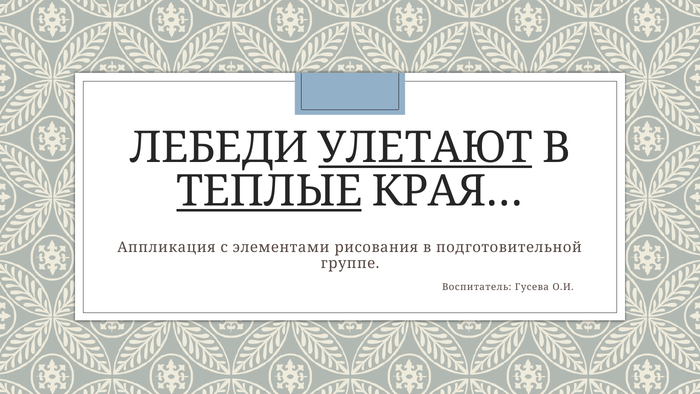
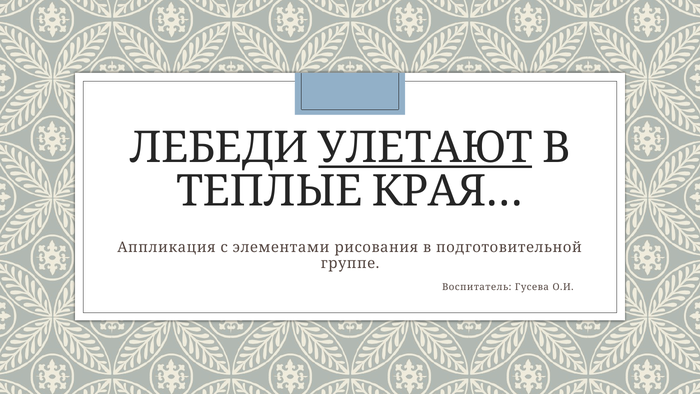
ТЕПЛЫЕ underline: present -> none
